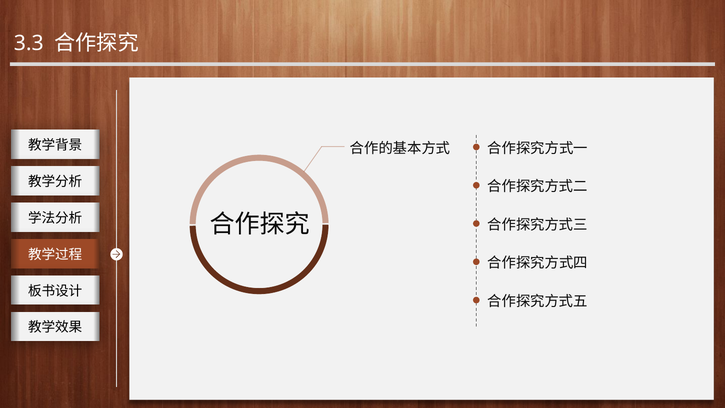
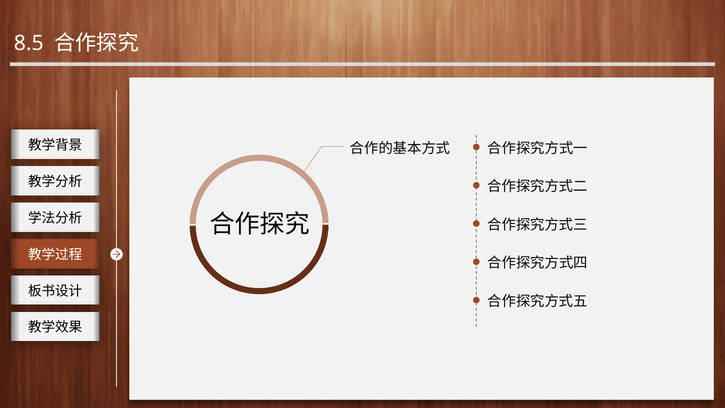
3.3: 3.3 -> 8.5
